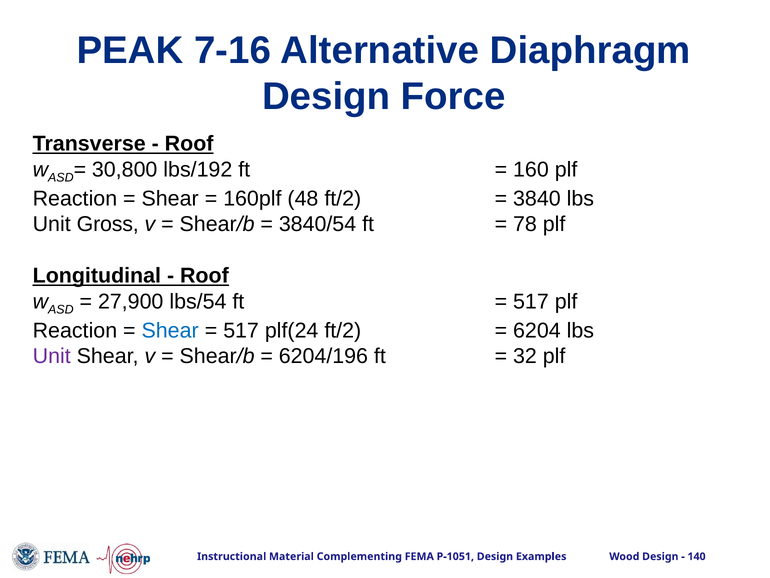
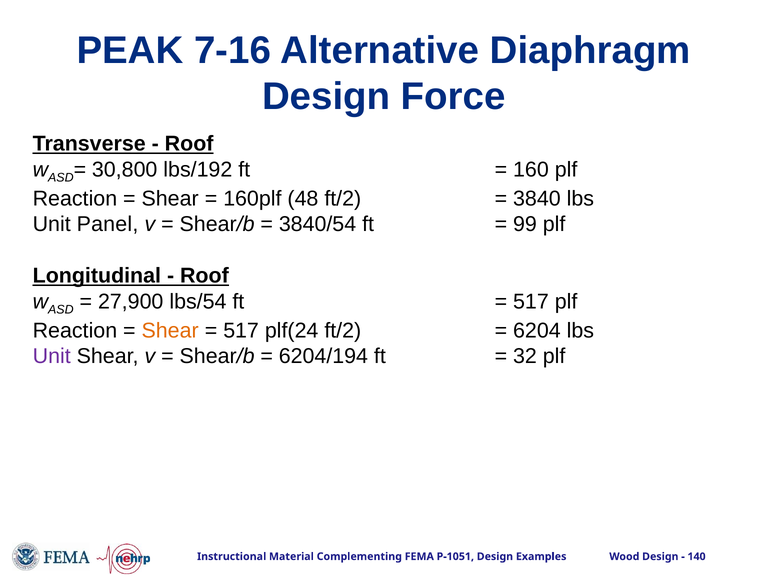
Gross: Gross -> Panel
78: 78 -> 99
Shear at (170, 330) colour: blue -> orange
6204/196: 6204/196 -> 6204/194
